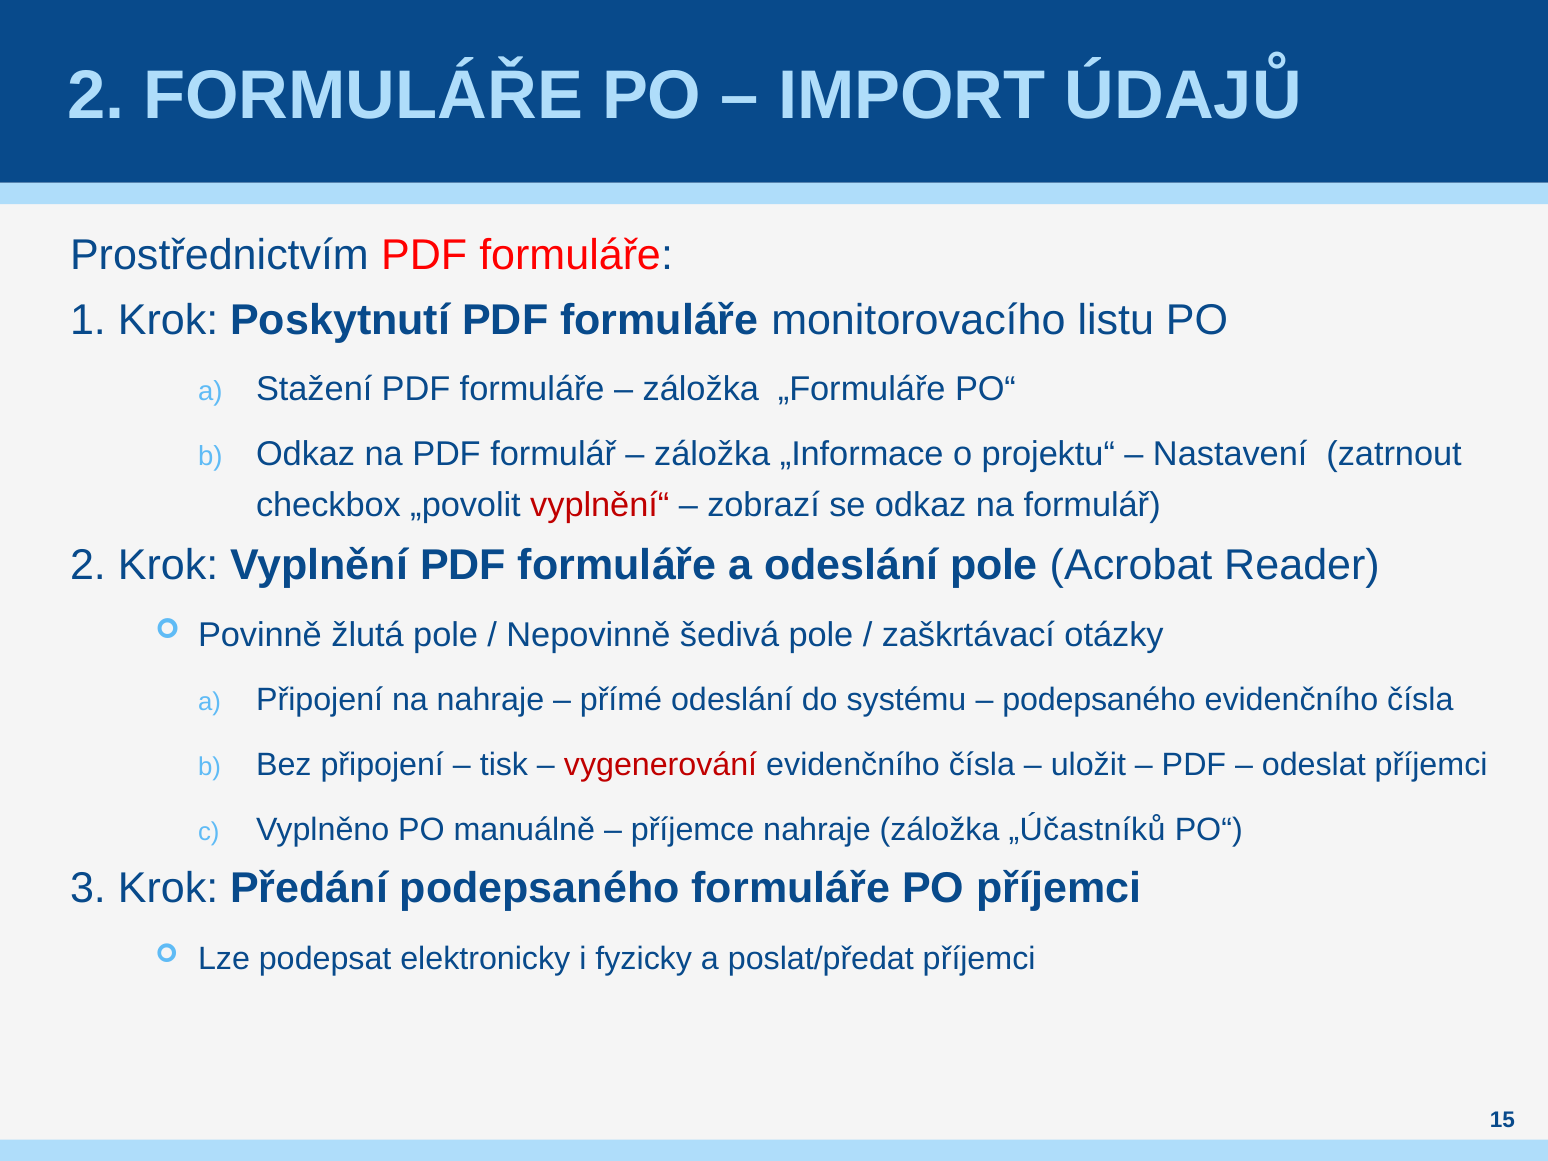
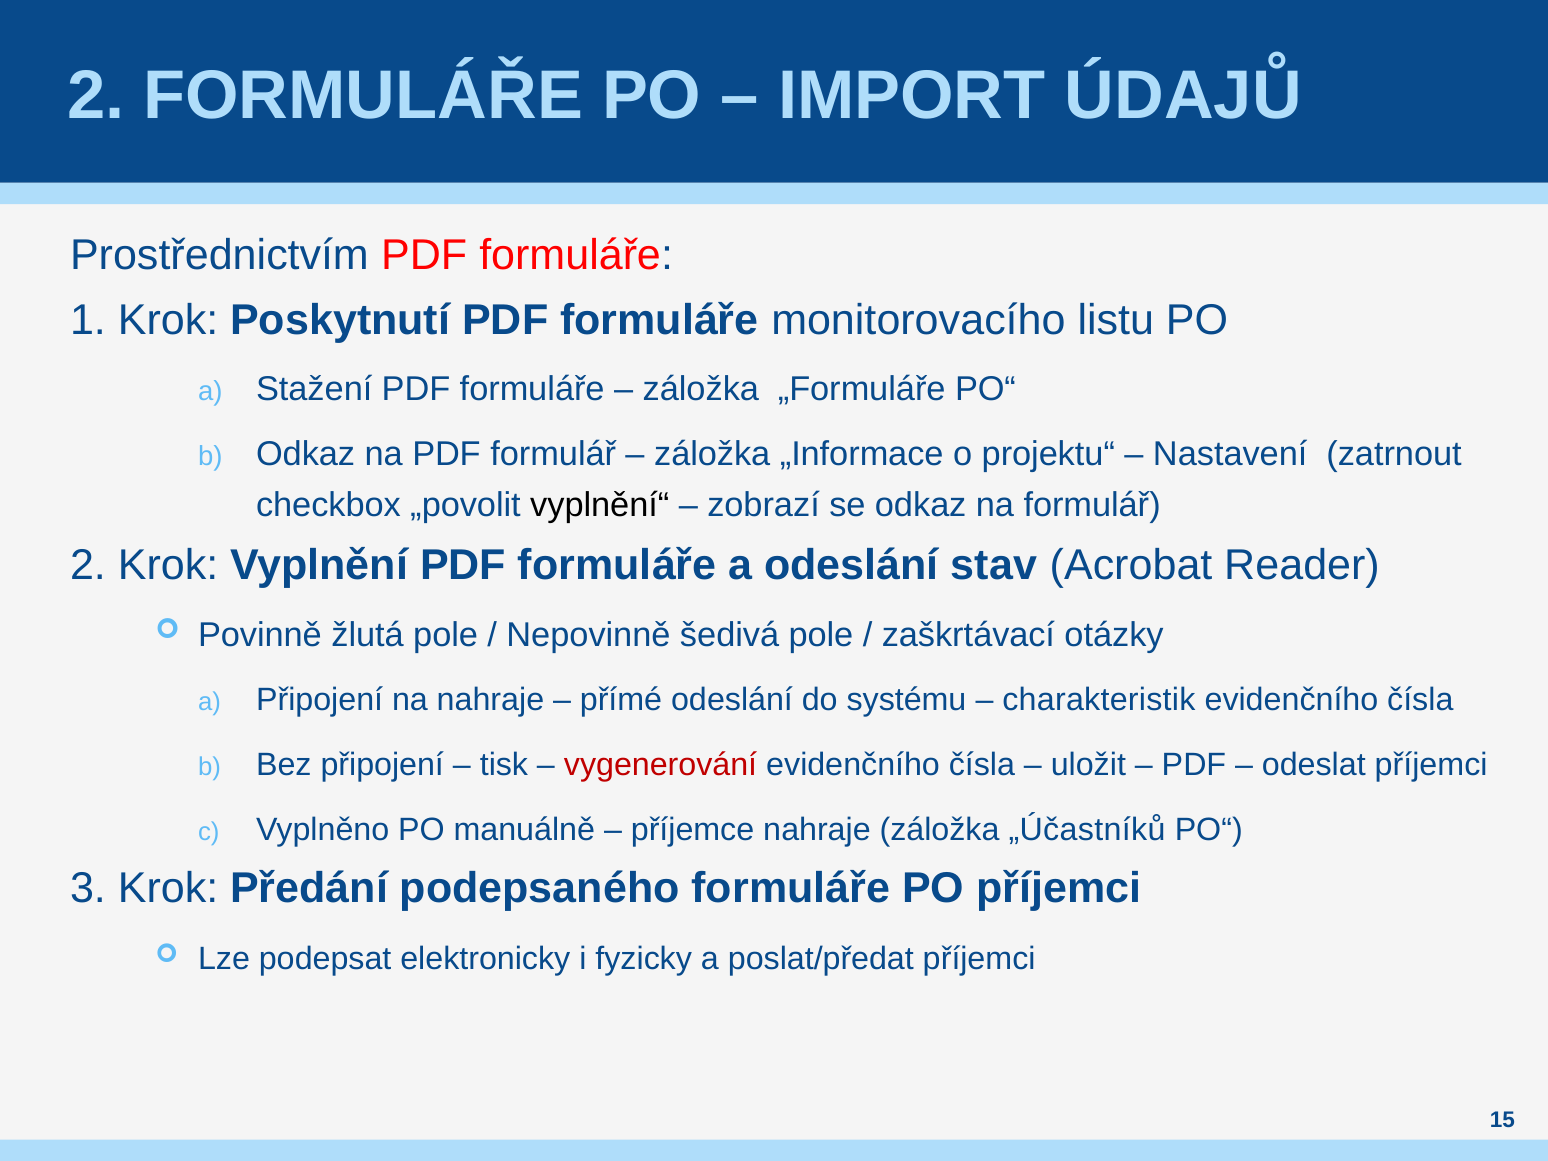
vyplnění“ colour: red -> black
odeslání pole: pole -> stav
podepsaného at (1099, 700): podepsaného -> charakteristik
